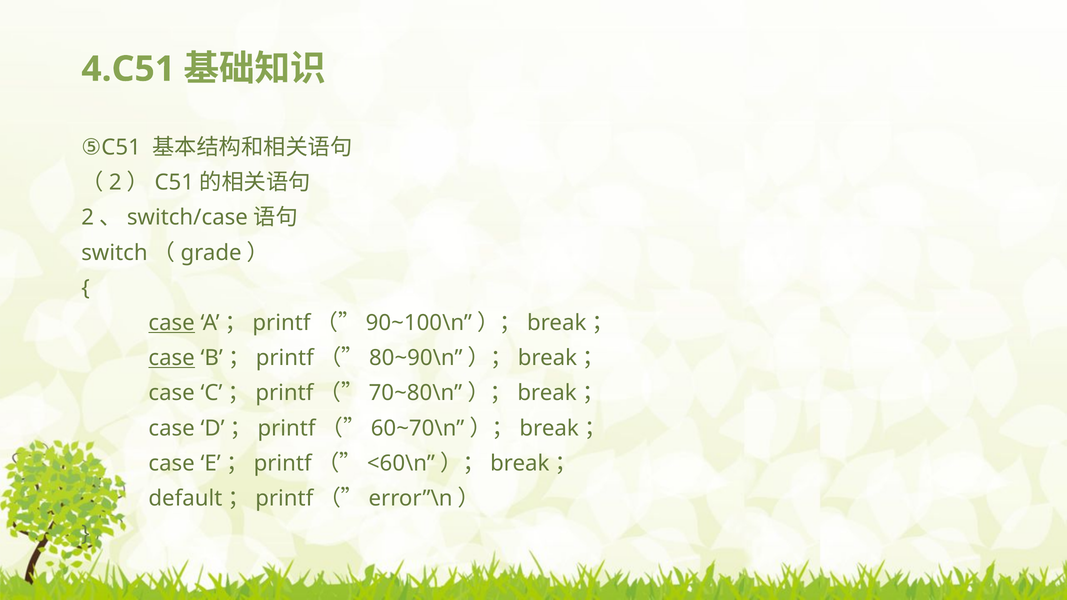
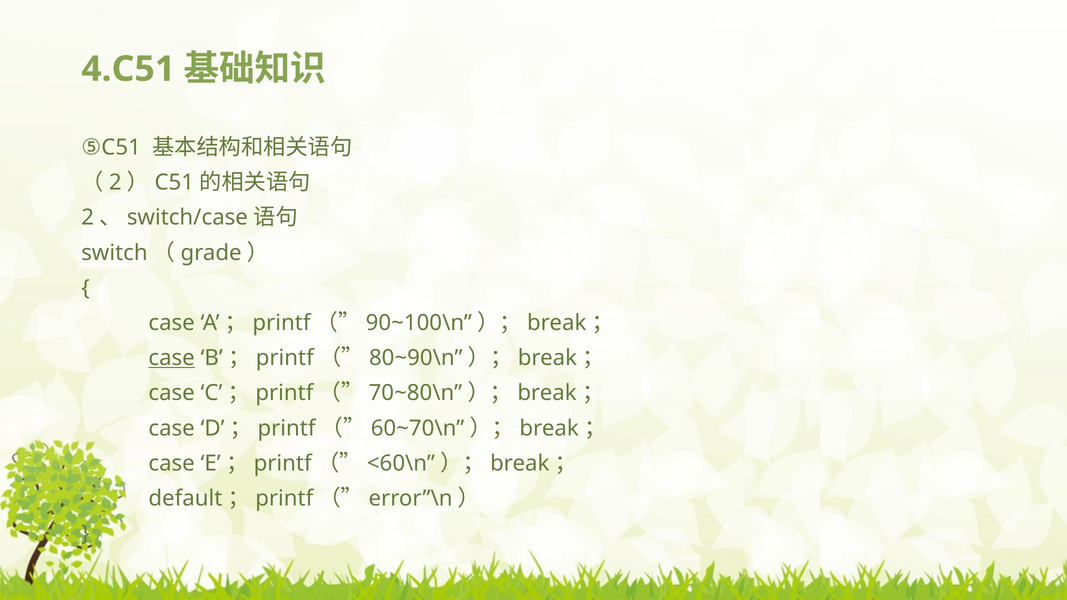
case at (172, 323) underline: present -> none
